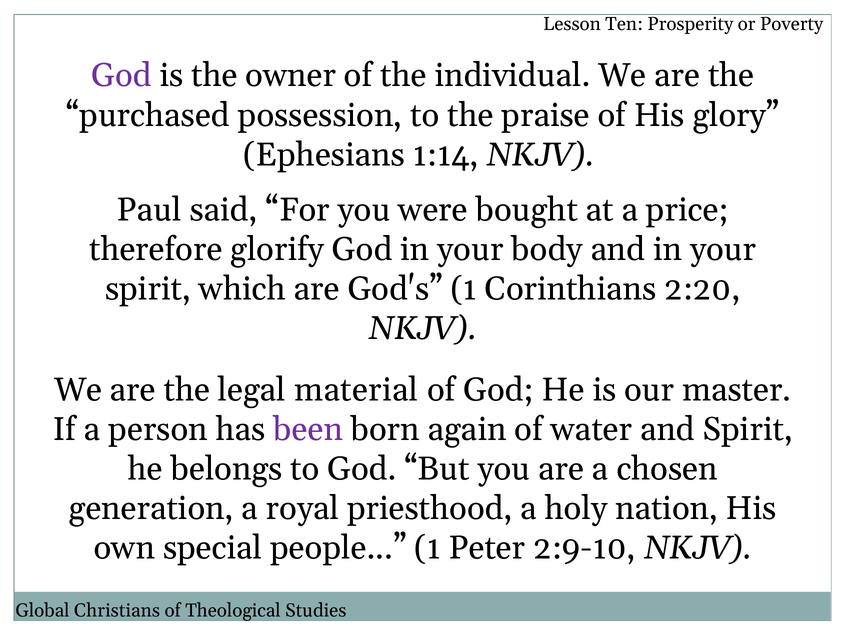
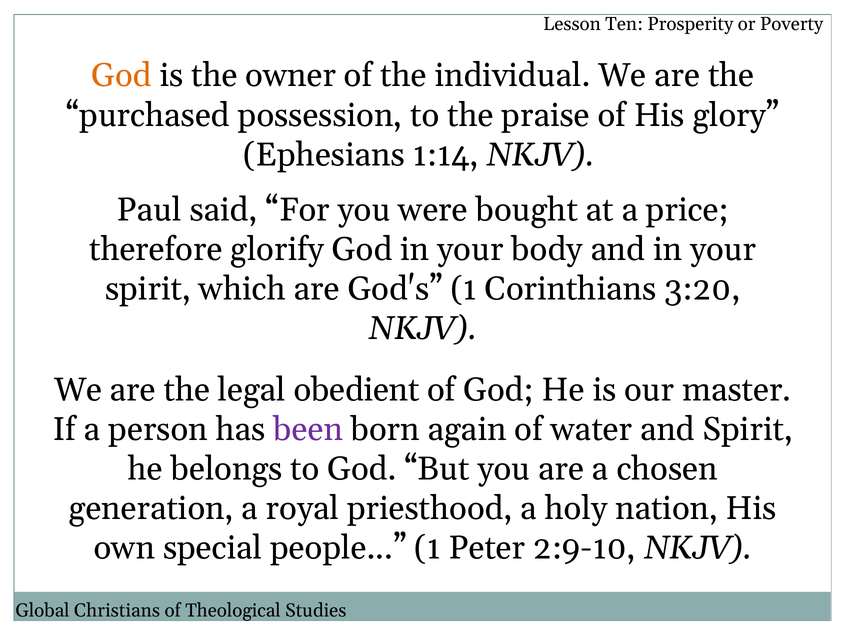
God at (121, 76) colour: purple -> orange
2:20: 2:20 -> 3:20
material: material -> obedient
